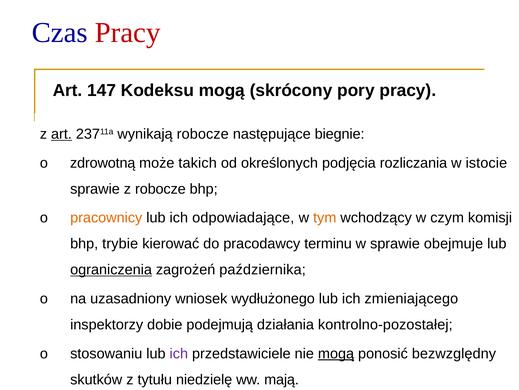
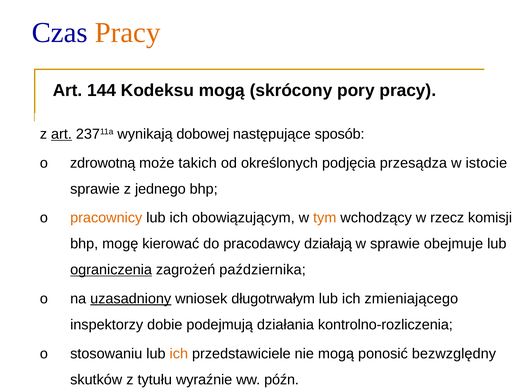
Pracy at (128, 33) colour: red -> orange
147: 147 -> 144
wynikają robocze: robocze -> dobowej
biegnie: biegnie -> sposób
rozliczania: rozliczania -> przesądza
z robocze: robocze -> jednego
odpowiadające: odpowiadające -> obowiązującym
czym: czym -> rzecz
trybie: trybie -> mogę
terminu: terminu -> działają
uzasadniony underline: none -> present
wydłużonego: wydłużonego -> długotrwałym
kontrolno-pozostałej: kontrolno-pozostałej -> kontrolno-rozliczenia
ich at (179, 353) colour: purple -> orange
mogą at (336, 353) underline: present -> none
niedzielę: niedzielę -> wyraźnie
mają: mają -> późn
